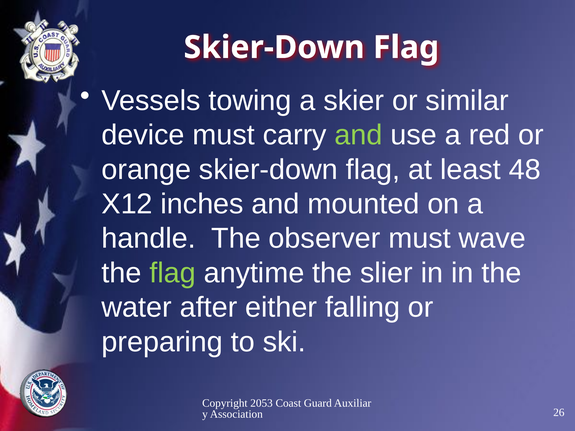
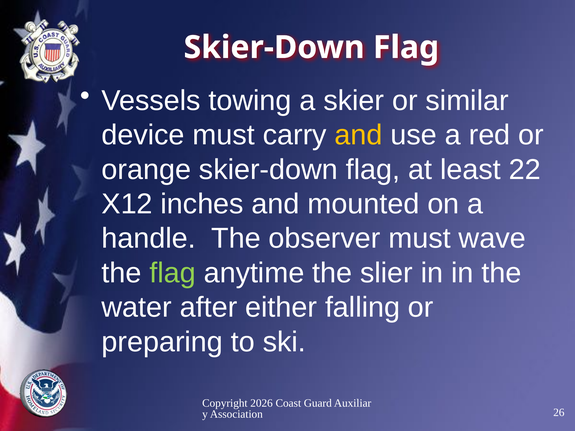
and at (359, 135) colour: light green -> yellow
48: 48 -> 22
2053: 2053 -> 2026
